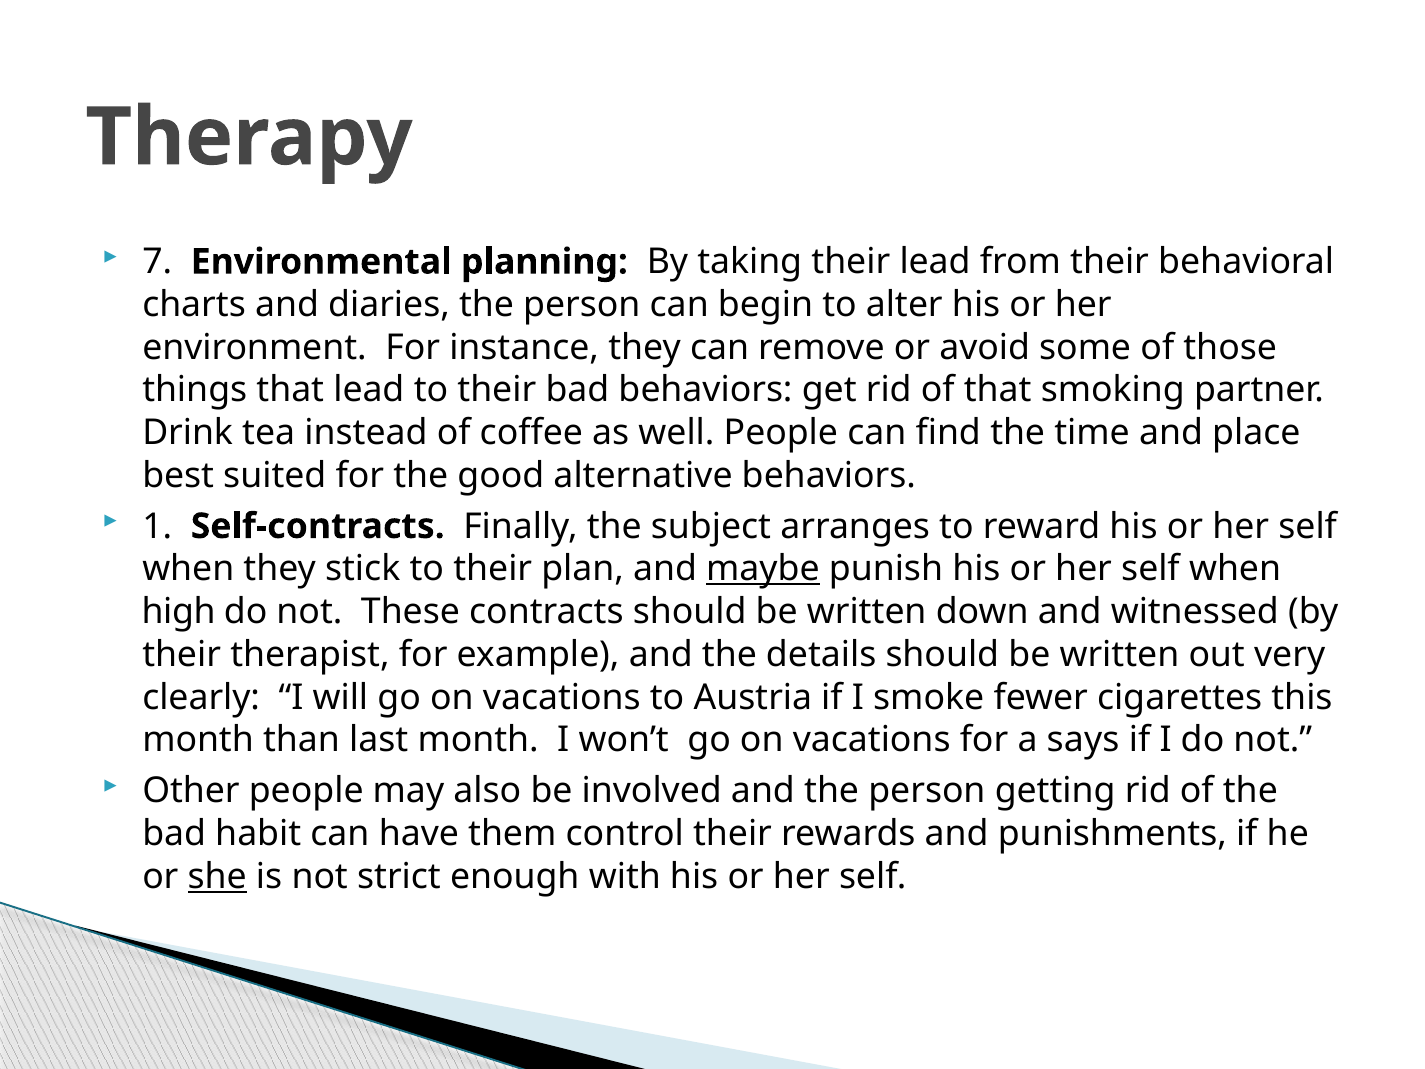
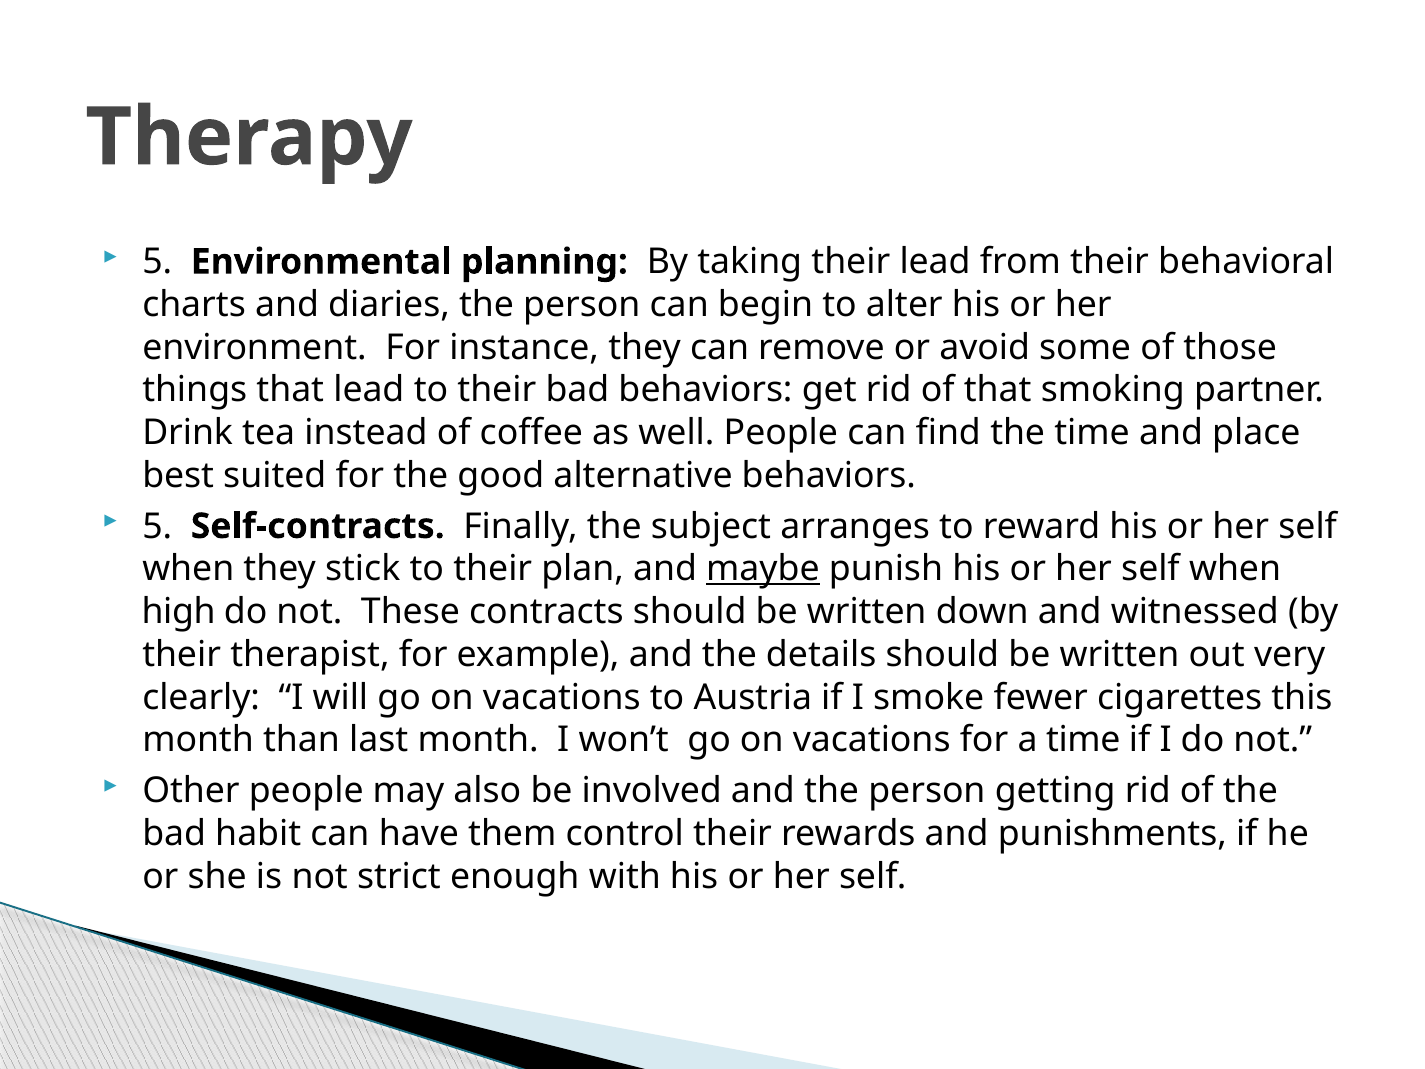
7 at (157, 262): 7 -> 5
1 at (157, 526): 1 -> 5
a says: says -> time
she underline: present -> none
